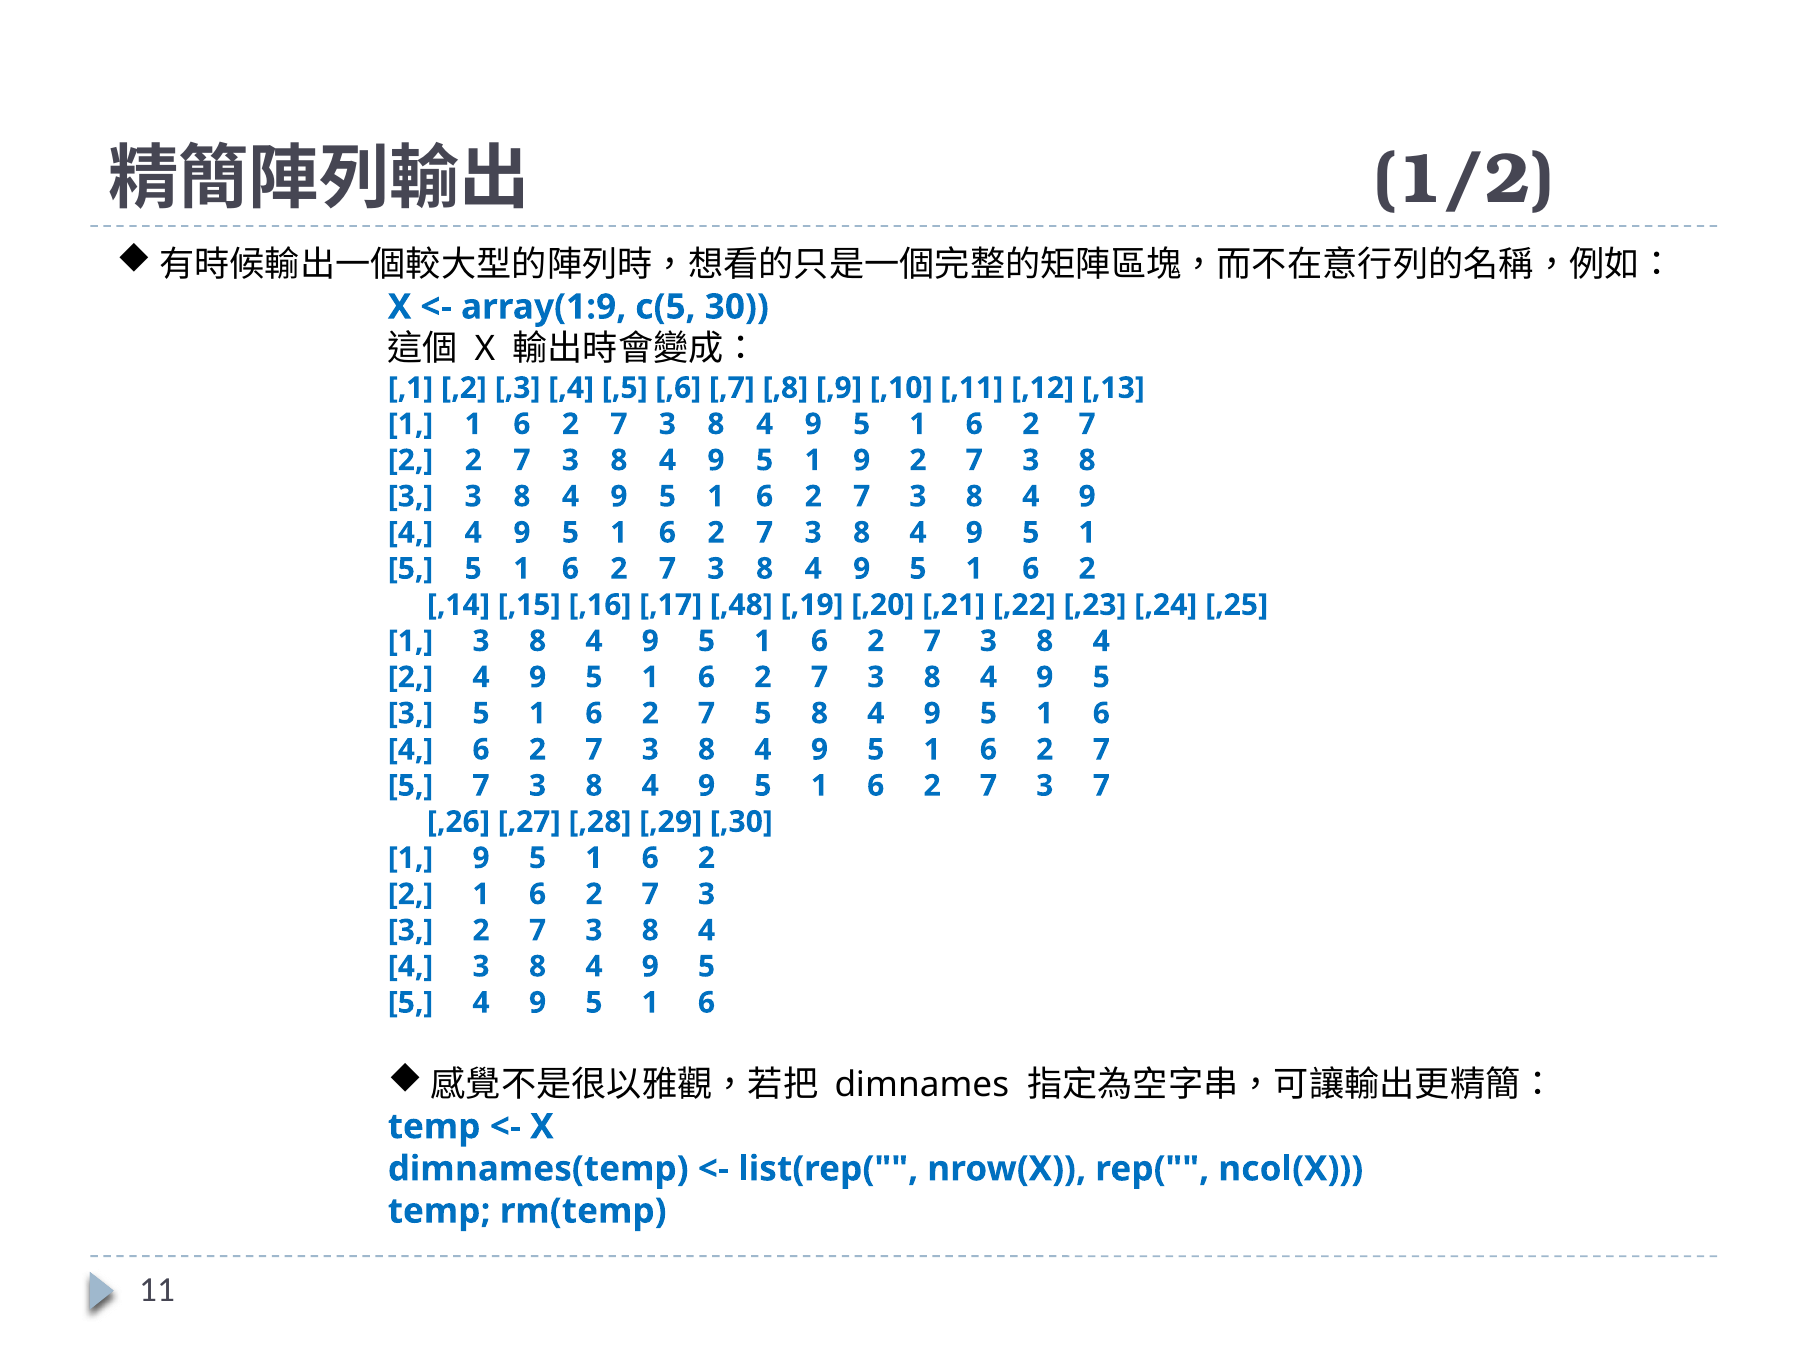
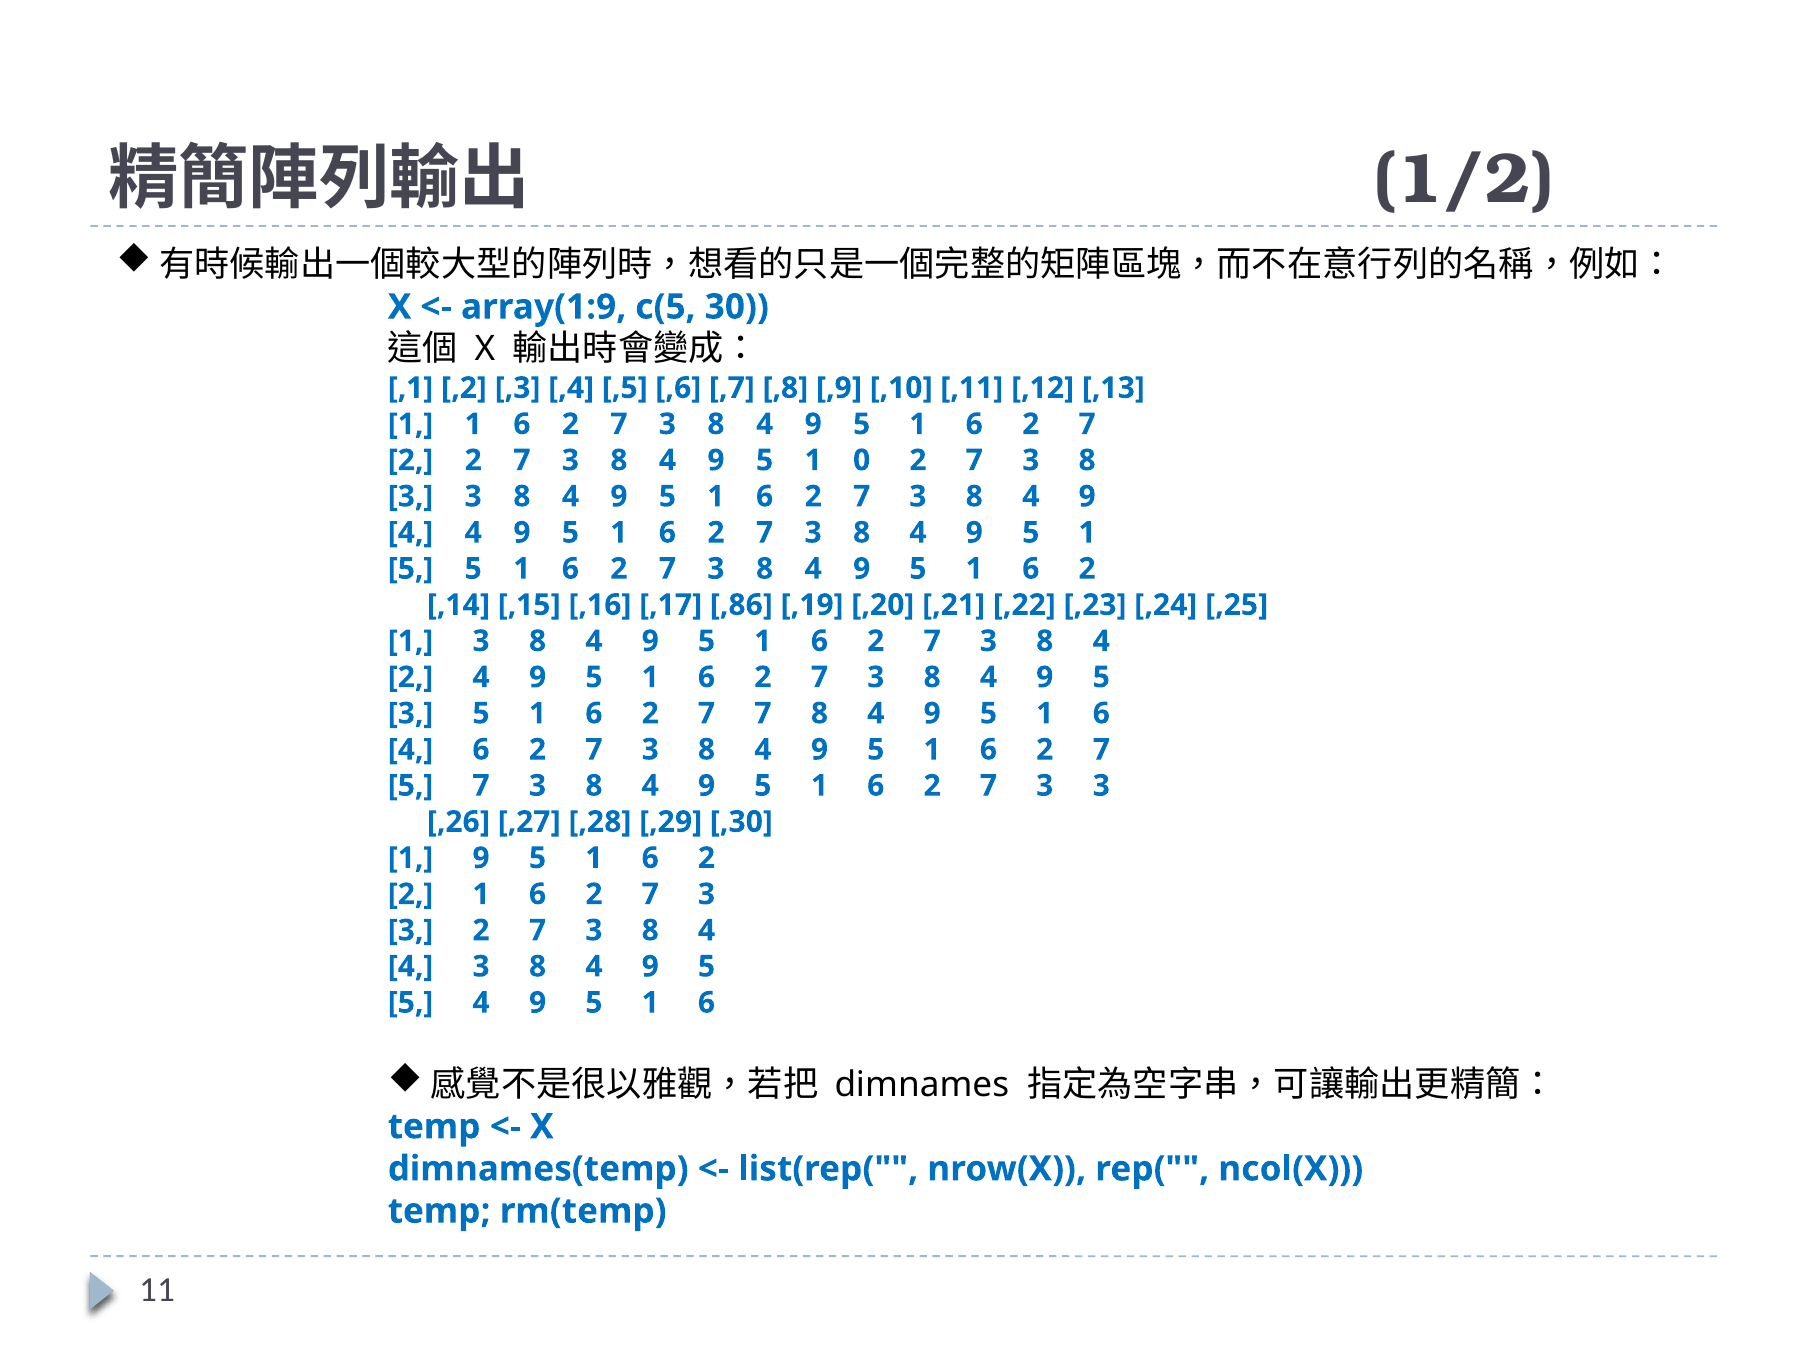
5 1 9: 9 -> 0
,48: ,48 -> ,86
5 at (763, 713): 5 -> 7
7 at (1101, 786): 7 -> 3
